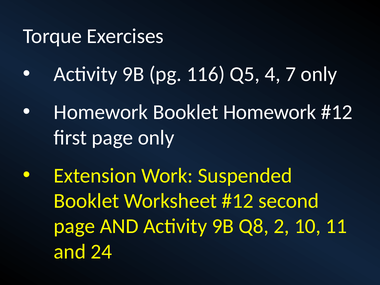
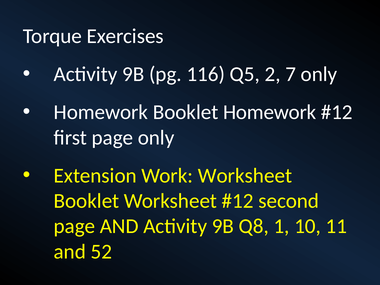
4: 4 -> 2
Work Suspended: Suspended -> Worksheet
2: 2 -> 1
24: 24 -> 52
